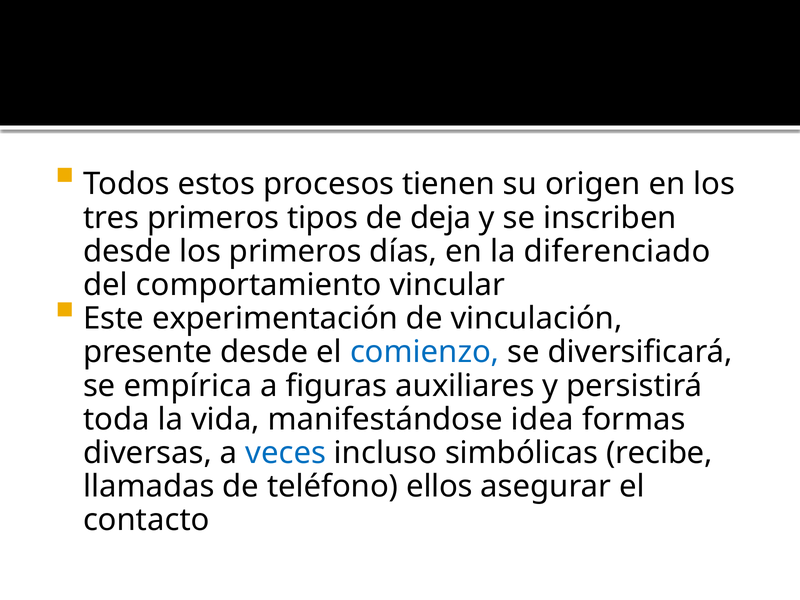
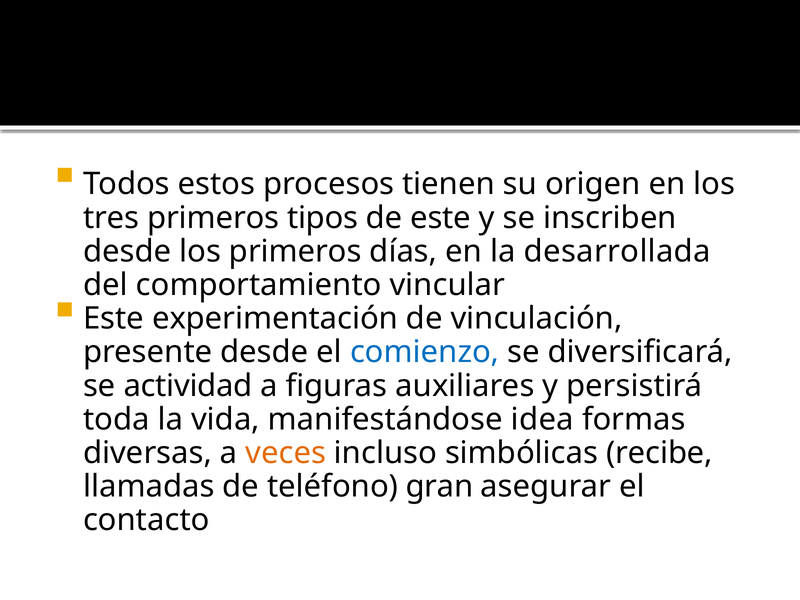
de deja: deja -> este
diferenciado: diferenciado -> desarrollada
empírica: empírica -> actividad
veces colour: blue -> orange
ellos: ellos -> gran
